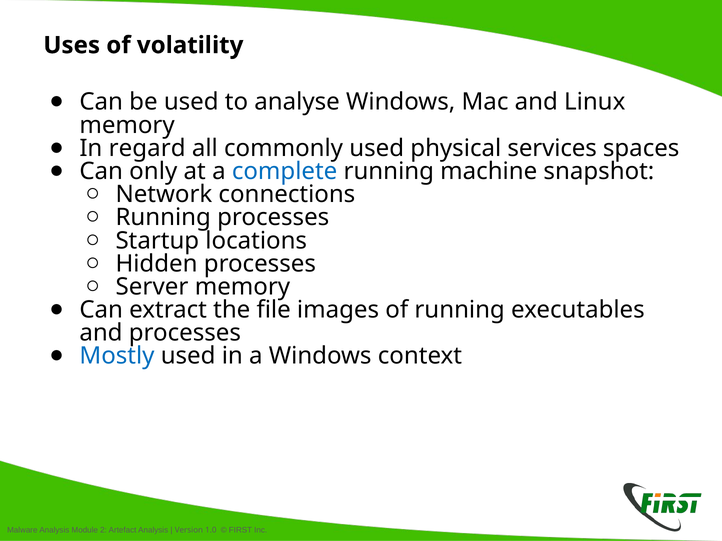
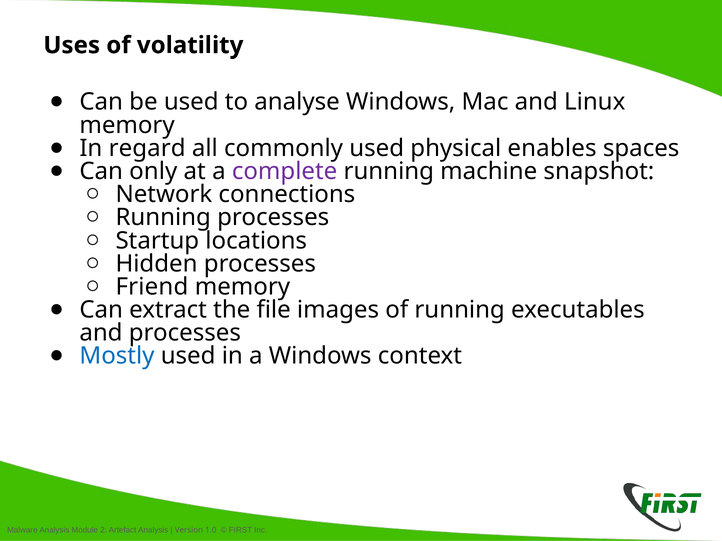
services: services -> enables
complete colour: blue -> purple
Server: Server -> Friend
